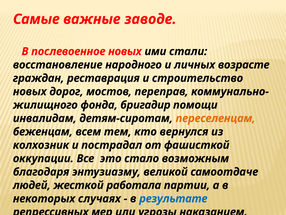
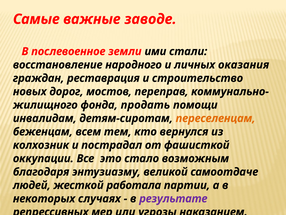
послевоенное новых: новых -> земли
возрасте: возрасте -> оказания
бригадир: бригадир -> продать
результате colour: blue -> purple
